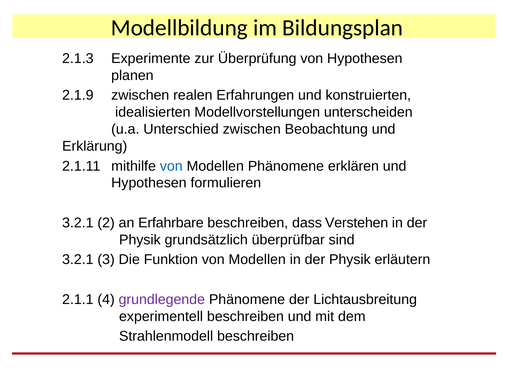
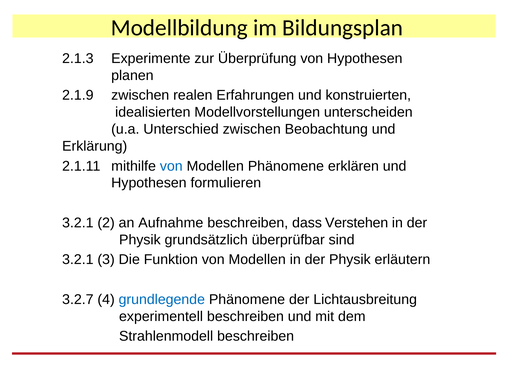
Erfahrbare: Erfahrbare -> Aufnahme
2.1.1: 2.1.1 -> 3.2.7
grundlegende colour: purple -> blue
